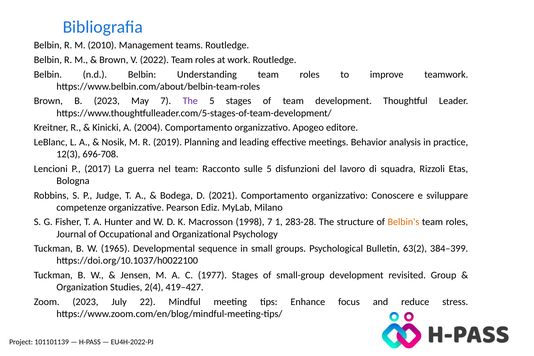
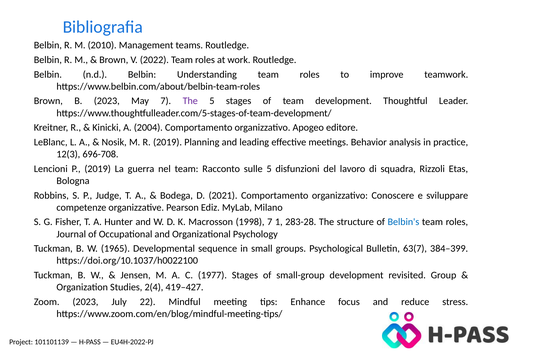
P 2017: 2017 -> 2019
Belbin's colour: orange -> blue
63(2: 63(2 -> 63(7
